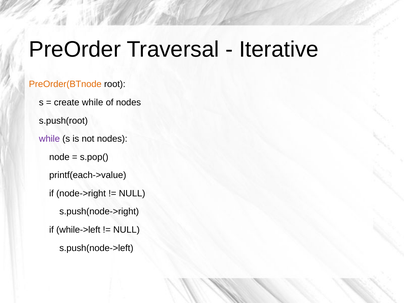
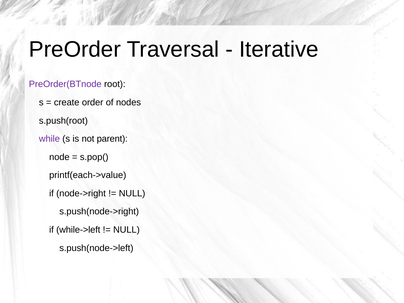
PreOrder(BTnode colour: orange -> purple
create while: while -> order
not nodes: nodes -> parent
